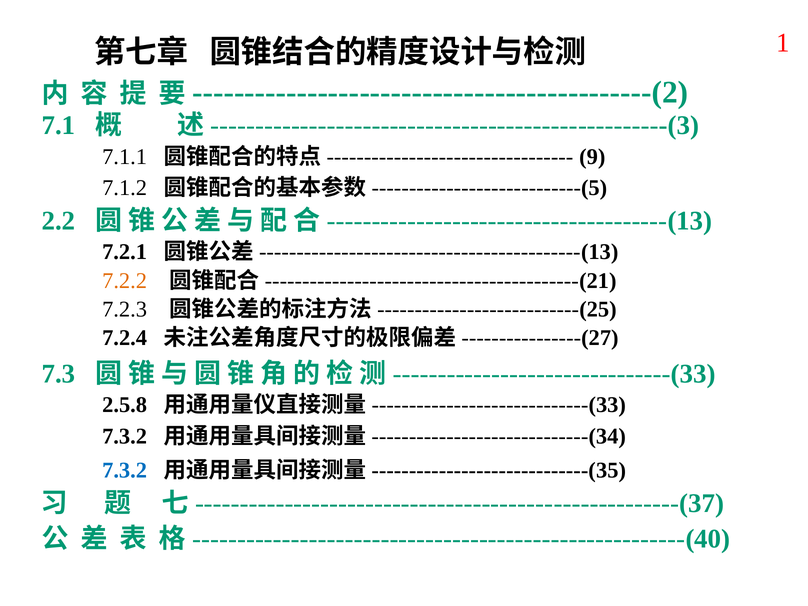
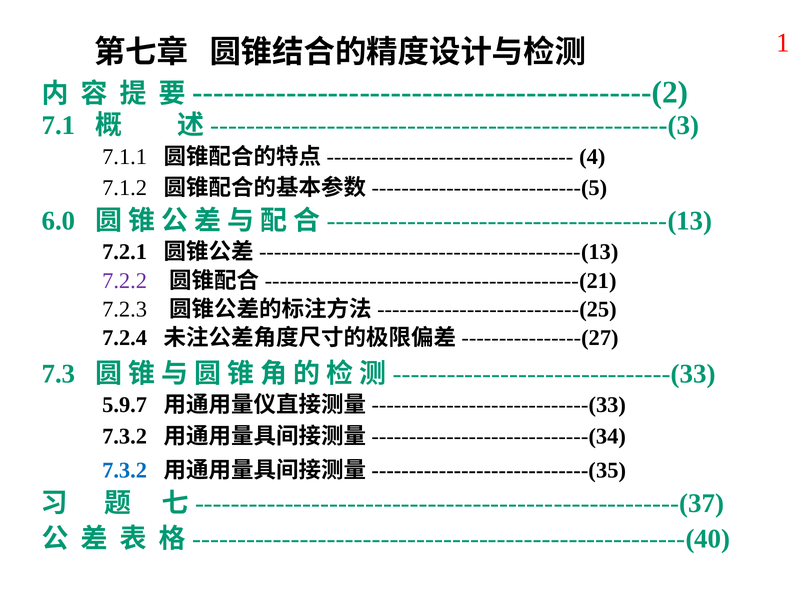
9: 9 -> 4
2.2: 2.2 -> 6.0
7.2.2 colour: orange -> purple
2.5.8: 2.5.8 -> 5.9.7
